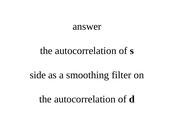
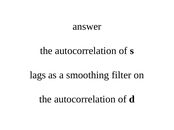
side: side -> lags
